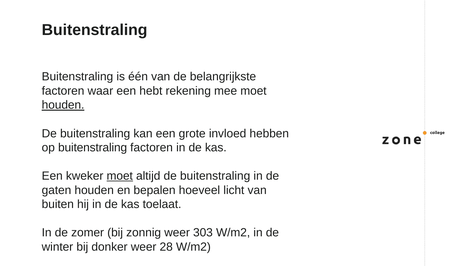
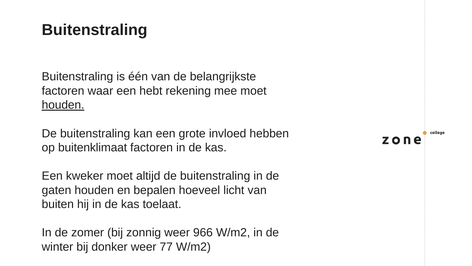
op buitenstraling: buitenstraling -> buitenklimaat
moet at (120, 176) underline: present -> none
303: 303 -> 966
28: 28 -> 77
